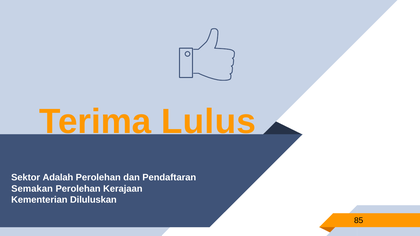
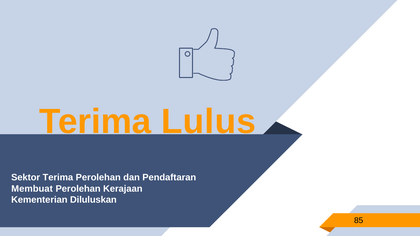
Sektor Adalah: Adalah -> Terima
Semakan: Semakan -> Membuat
